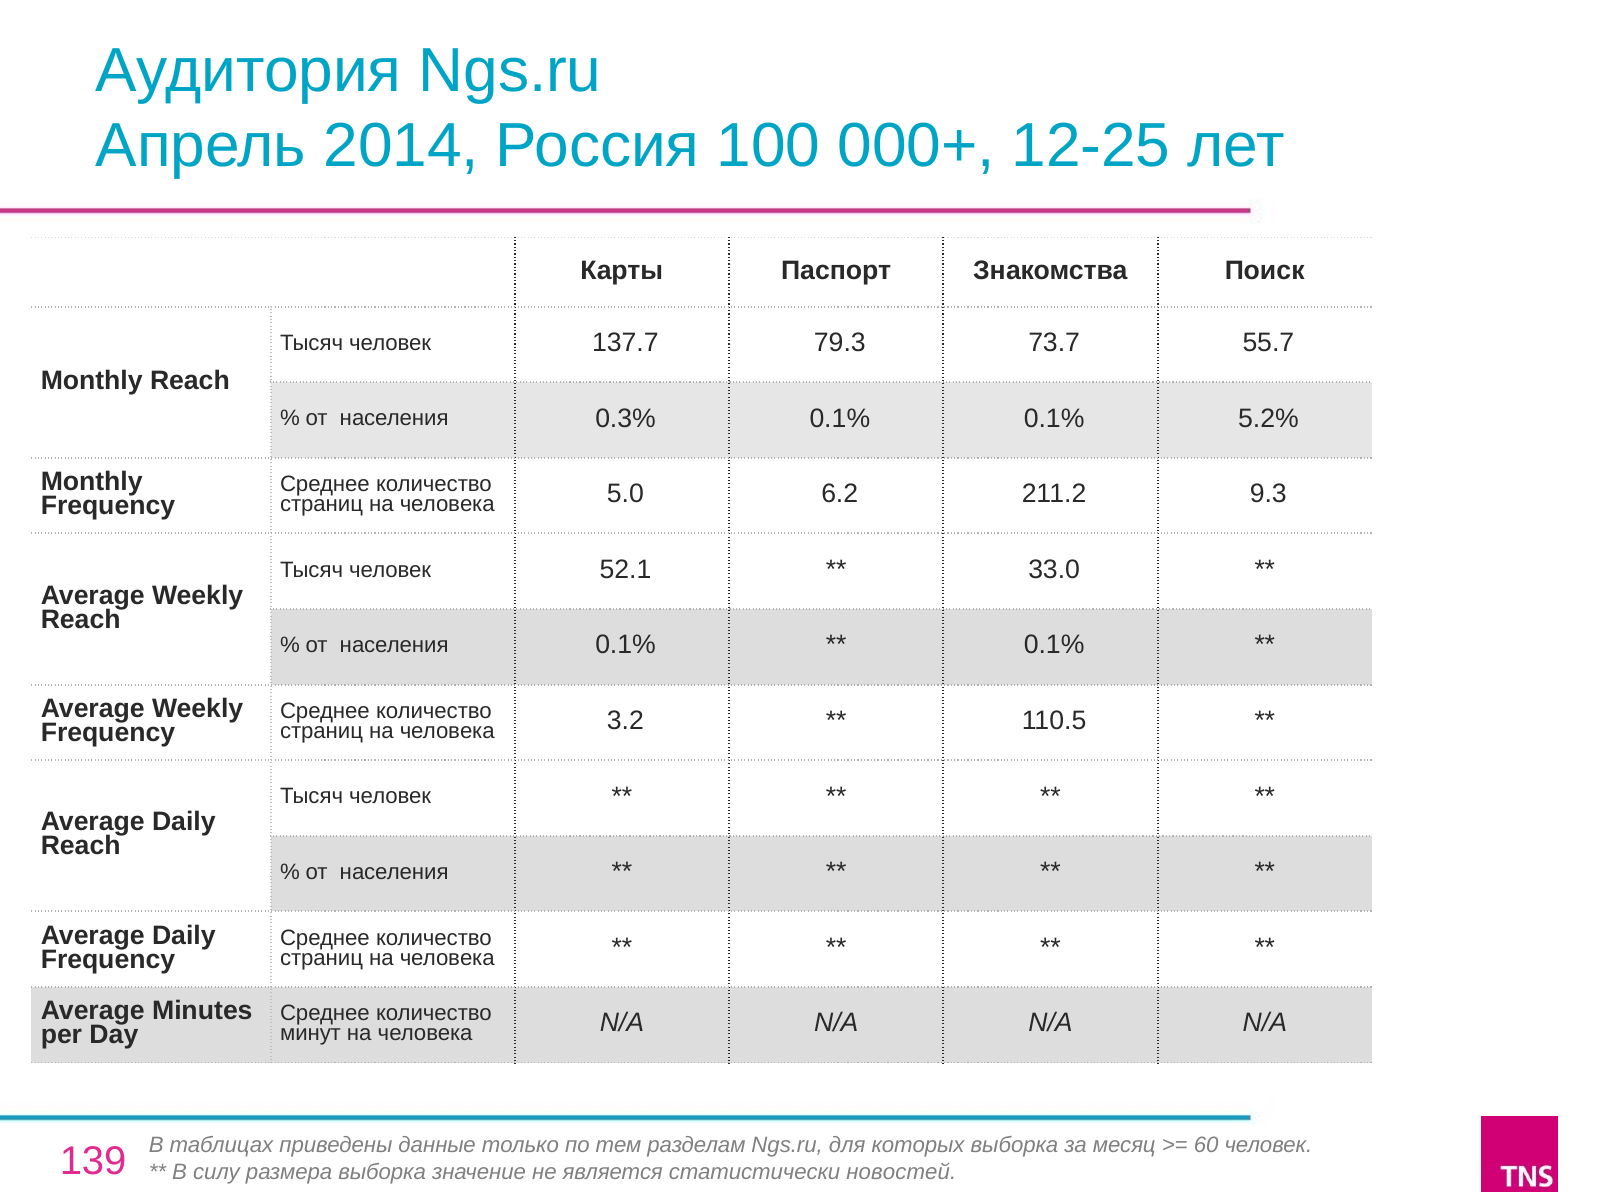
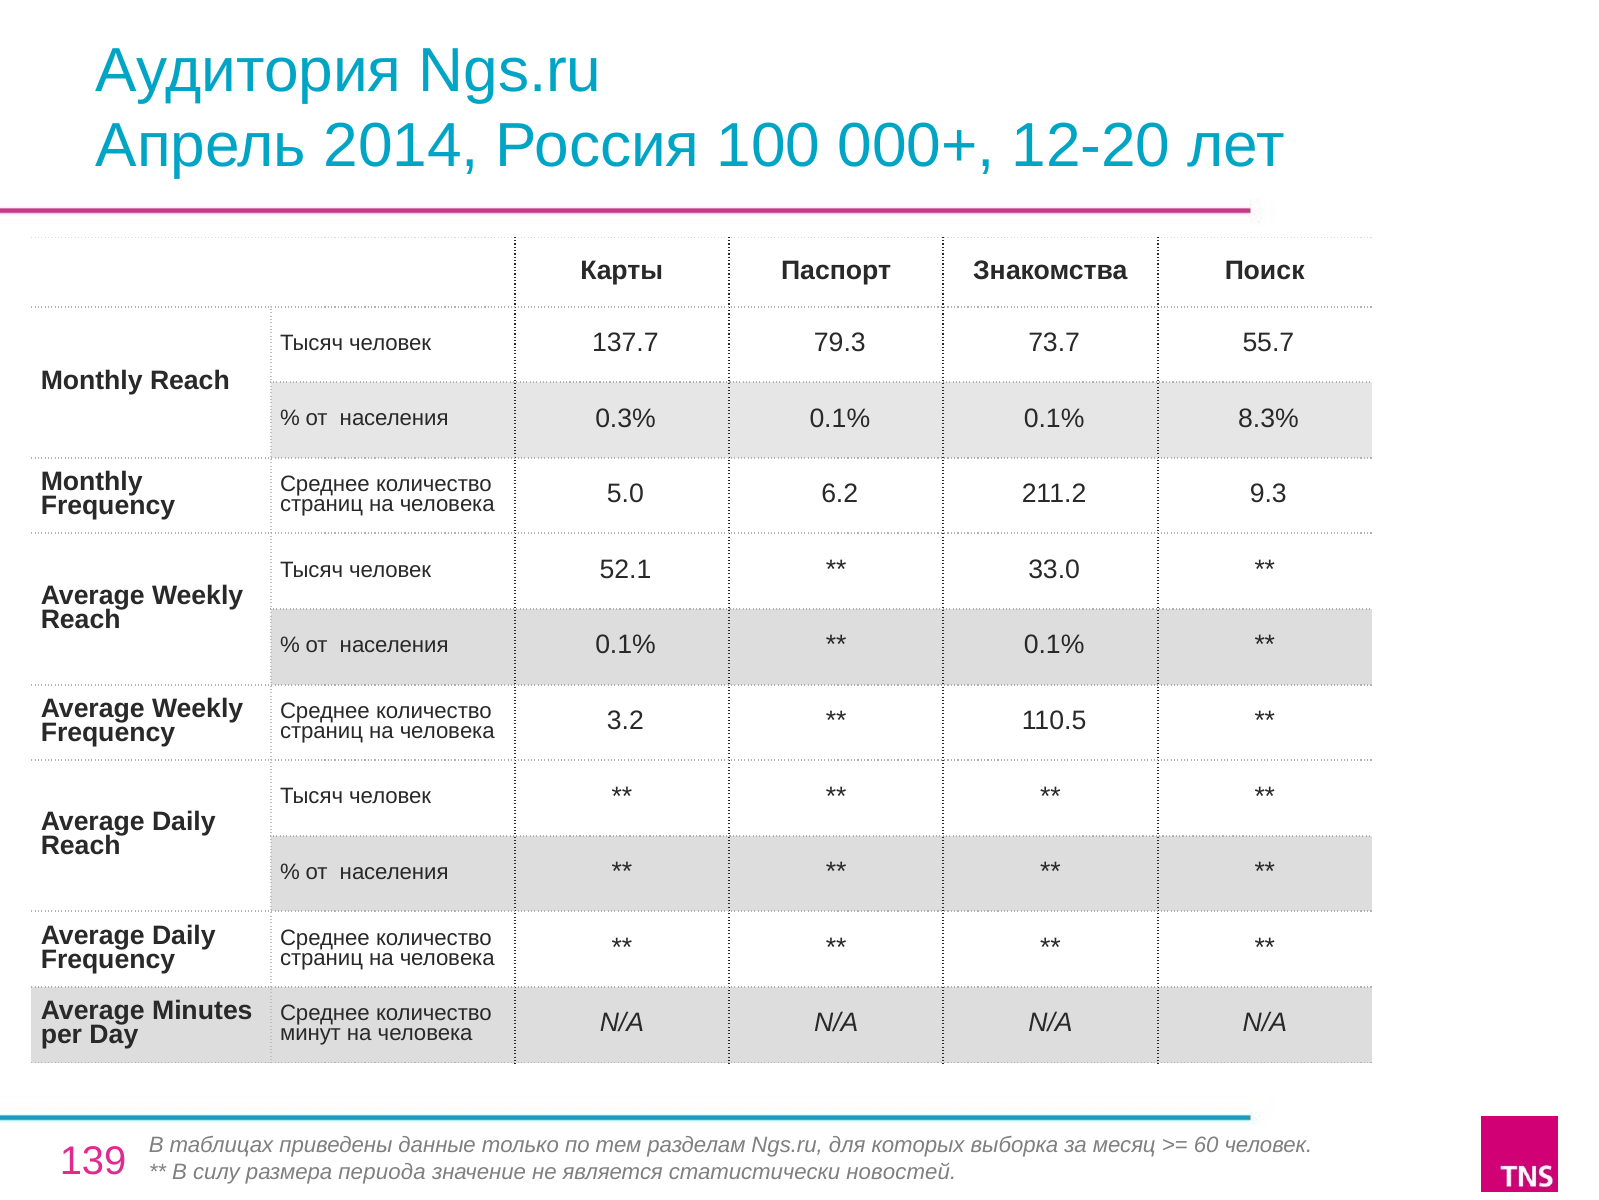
12-25: 12-25 -> 12-20
5.2%: 5.2% -> 8.3%
размера выборка: выборка -> периода
